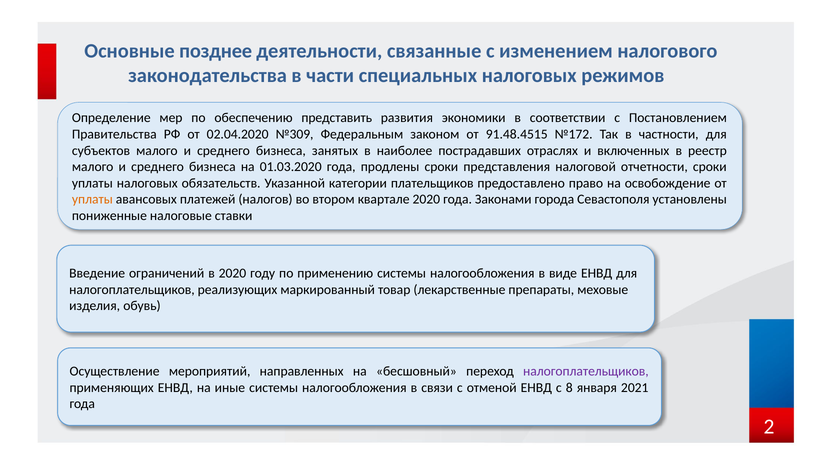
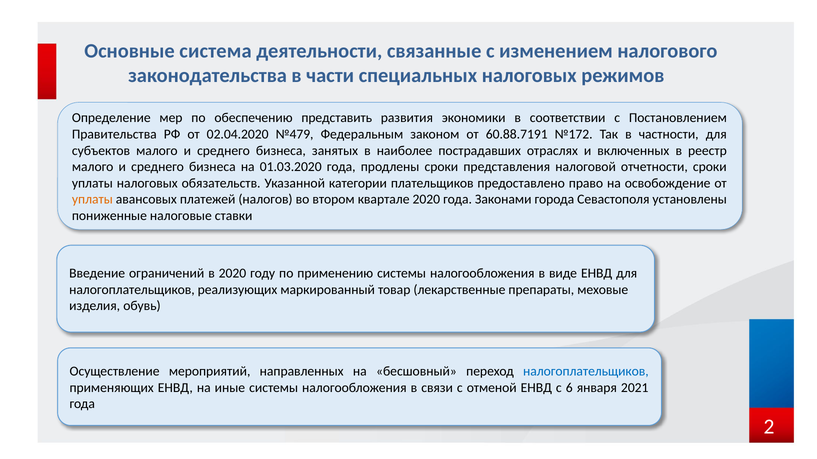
позднее: позднее -> система
№309: №309 -> №479
91.48.4515: 91.48.4515 -> 60.88.7191
налогоплательщиков at (586, 372) colour: purple -> blue
8: 8 -> 6
